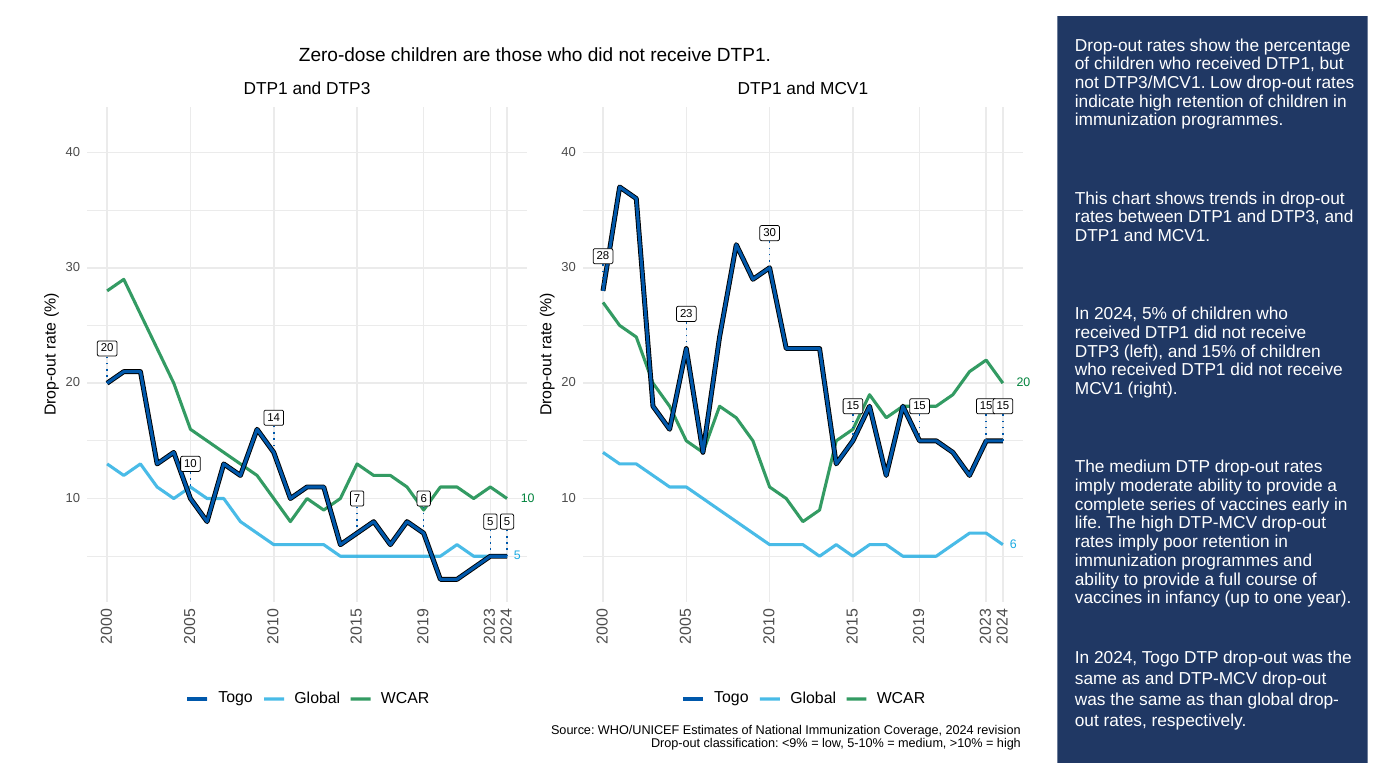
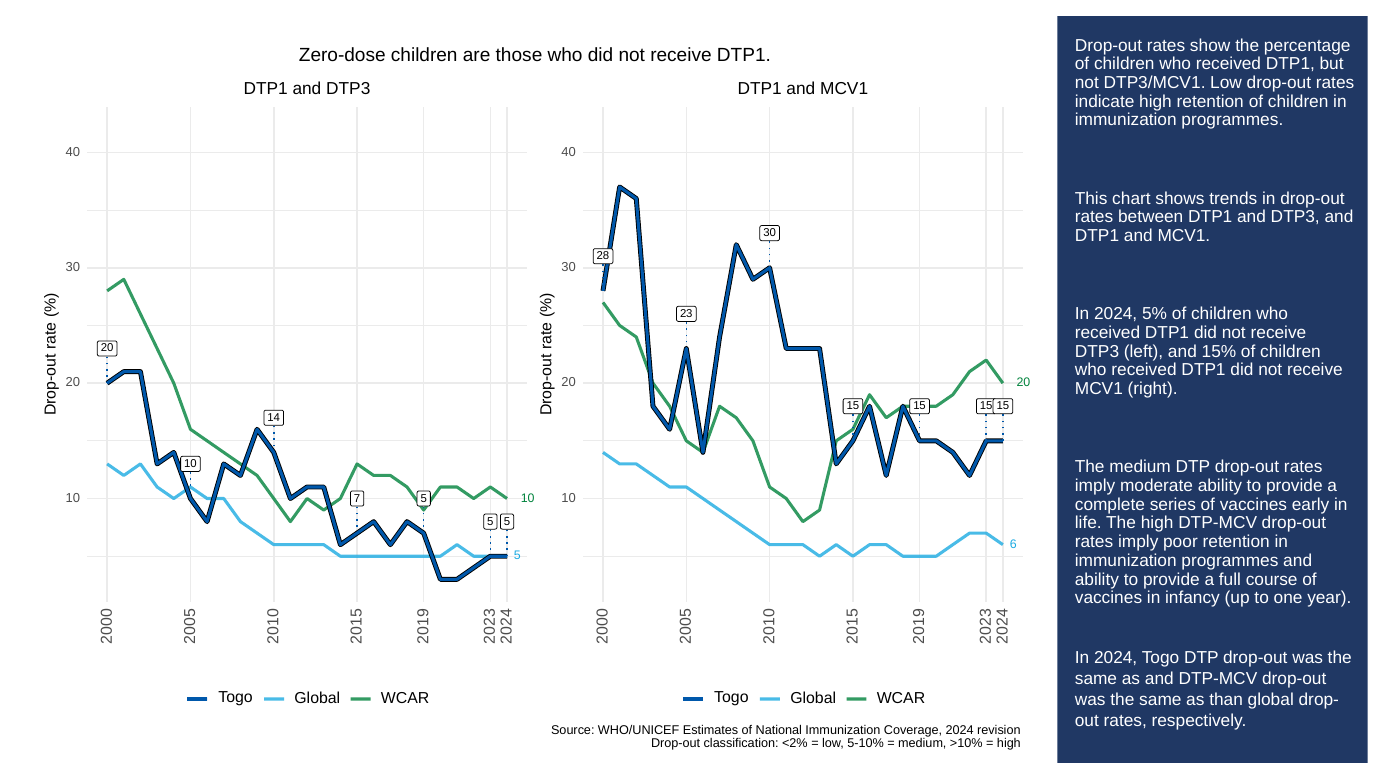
7 6: 6 -> 5
<9%: <9% -> <2%
